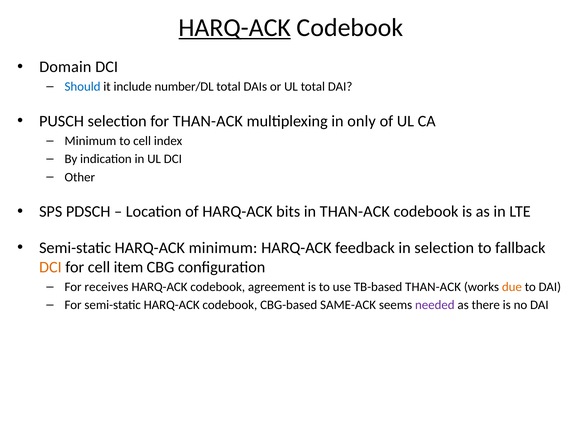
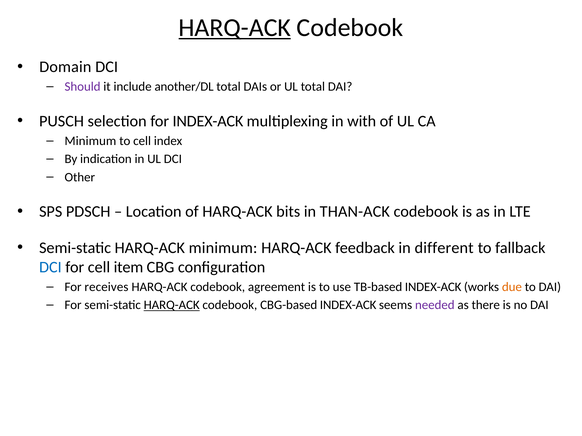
Should colour: blue -> purple
number/DL: number/DL -> another/DL
for THAN-ACK: THAN-ACK -> INDEX-ACK
only: only -> with
in selection: selection -> different
DCI at (50, 267) colour: orange -> blue
TB-based THAN-ACK: THAN-ACK -> INDEX-ACK
HARQ-ACK at (172, 305) underline: none -> present
CBG-based SAME-ACK: SAME-ACK -> INDEX-ACK
